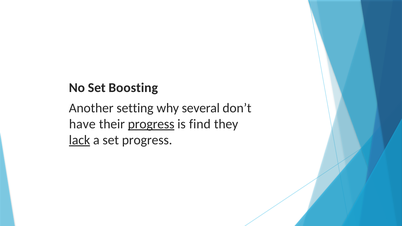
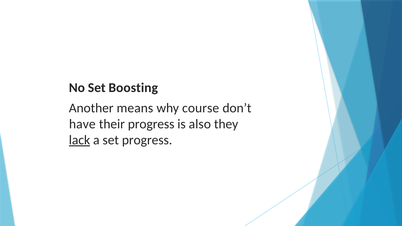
setting: setting -> means
several: several -> course
progress at (151, 124) underline: present -> none
find: find -> also
